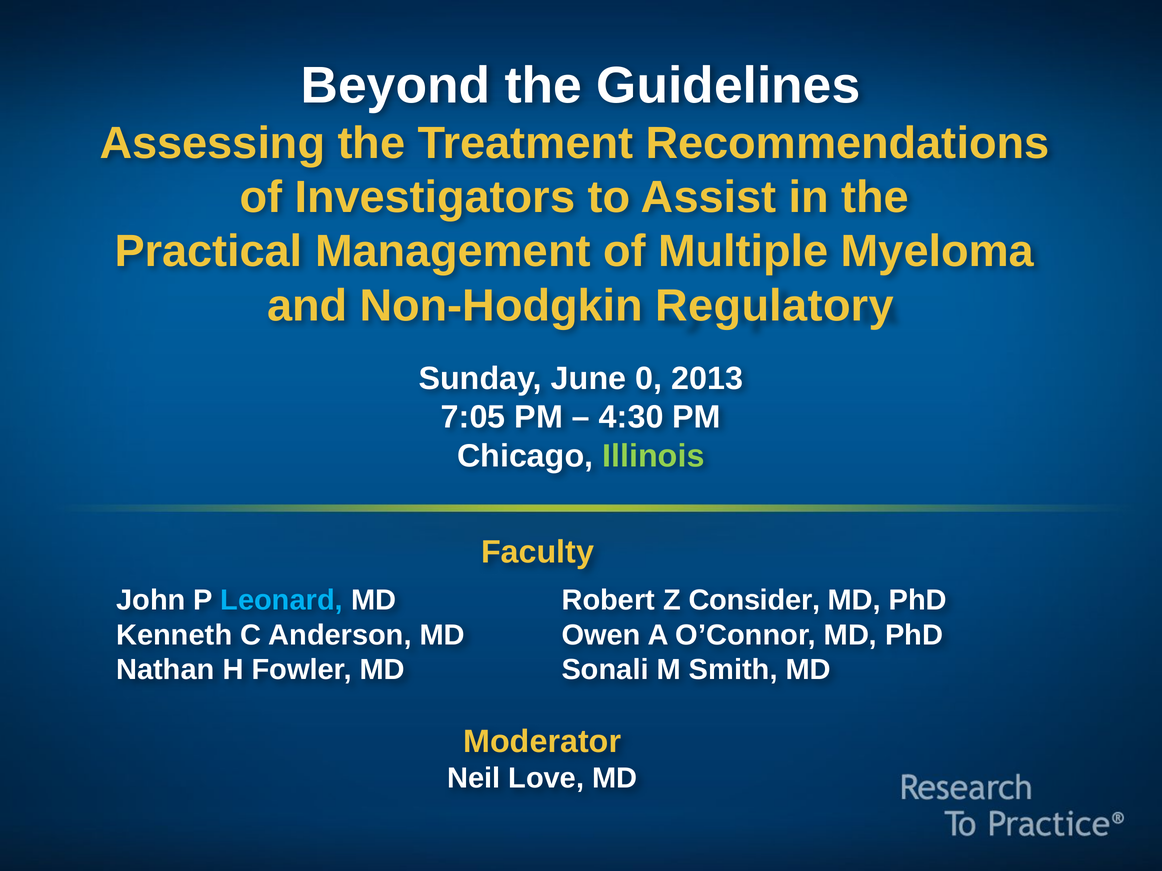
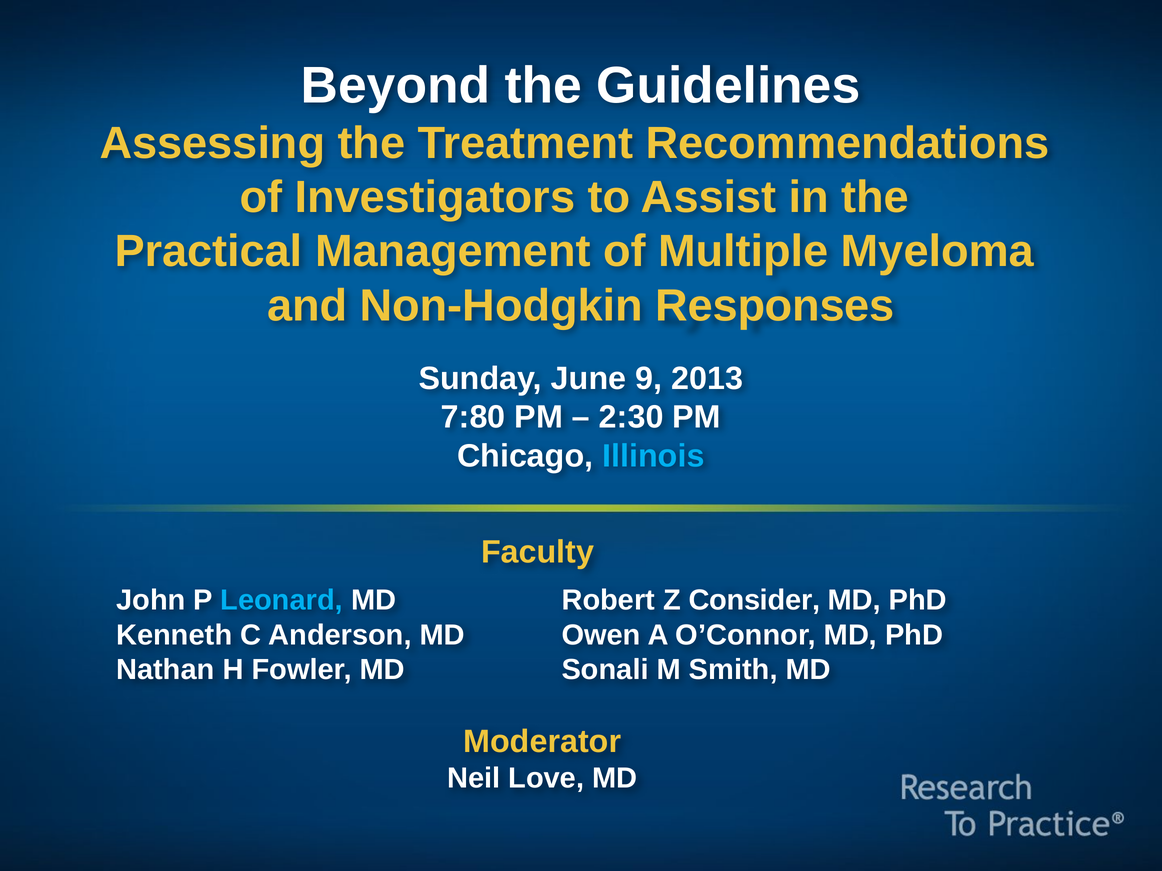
Regulatory: Regulatory -> Responses
0: 0 -> 9
7:05: 7:05 -> 7:80
4:30: 4:30 -> 2:30
Illinois colour: light green -> light blue
